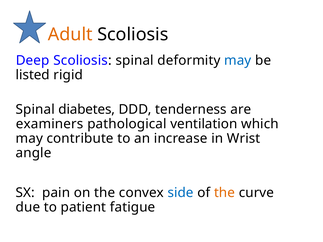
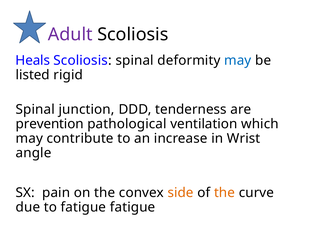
Adult colour: orange -> purple
Deep: Deep -> Heals
diabetes: diabetes -> junction
examiners: examiners -> prevention
side colour: blue -> orange
to patient: patient -> fatigue
